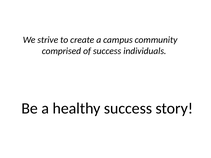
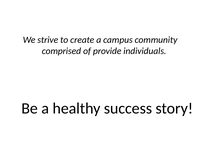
of success: success -> provide
